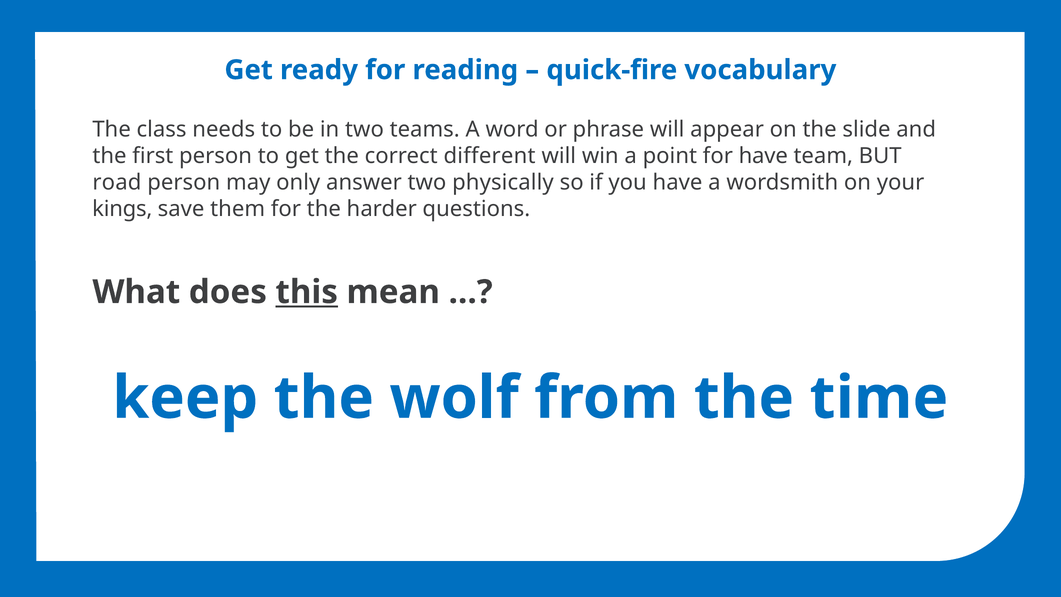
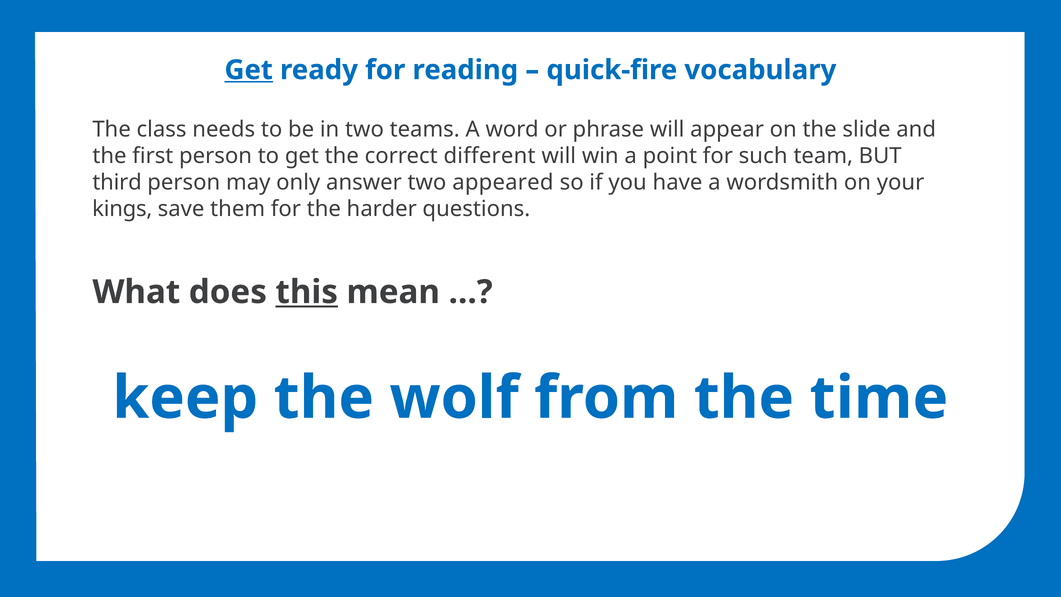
Get at (249, 70) underline: none -> present
for have: have -> such
road: road -> third
physically: physically -> appeared
